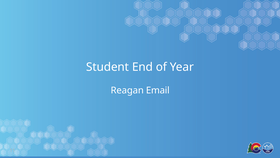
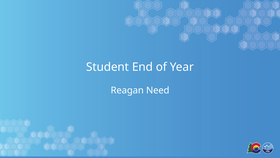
Email: Email -> Need
